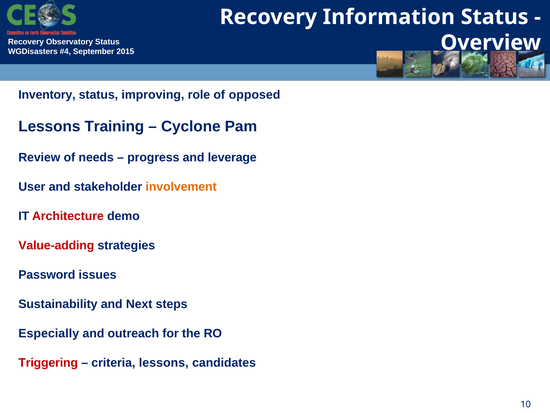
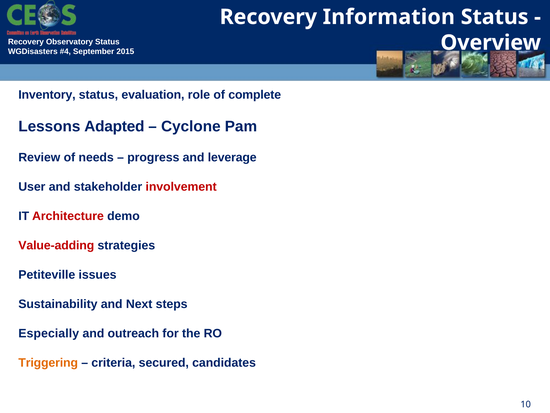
improving: improving -> evaluation
opposed: opposed -> complete
Training: Training -> Adapted
involvement colour: orange -> red
Password: Password -> Petiteville
Triggering colour: red -> orange
criteria lessons: lessons -> secured
